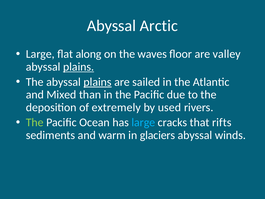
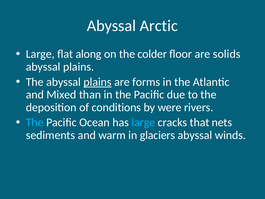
waves: waves -> colder
valley: valley -> solids
plains at (79, 67) underline: present -> none
sailed: sailed -> forms
extremely: extremely -> conditions
used: used -> were
The at (35, 122) colour: light green -> light blue
rifts: rifts -> nets
